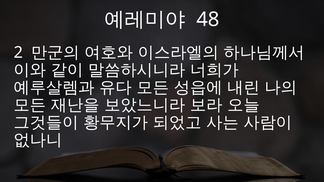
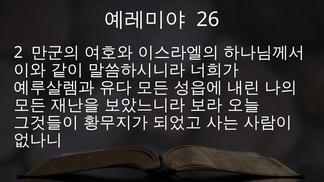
48: 48 -> 26
